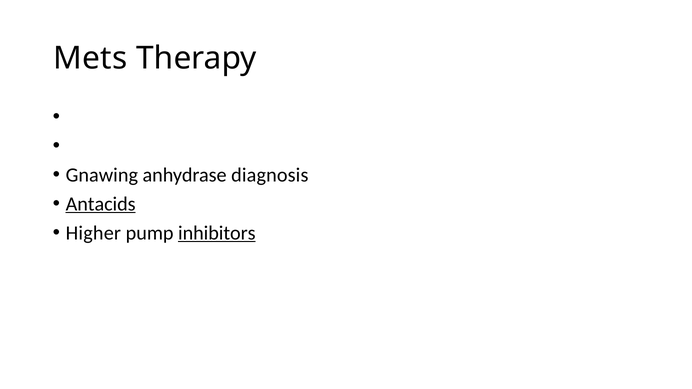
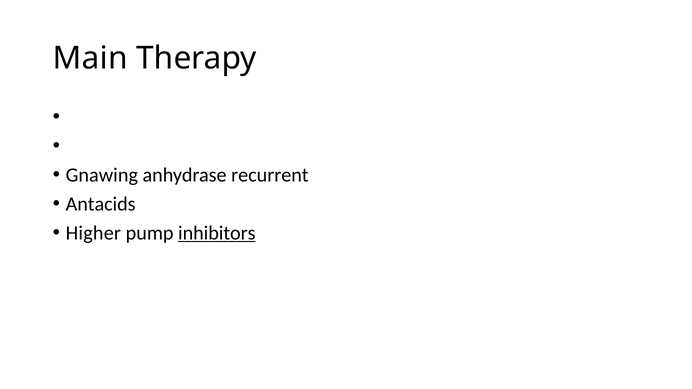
Mets: Mets -> Main
diagnosis: diagnosis -> recurrent
Antacids underline: present -> none
